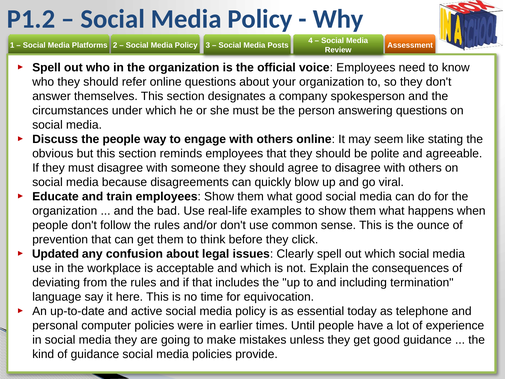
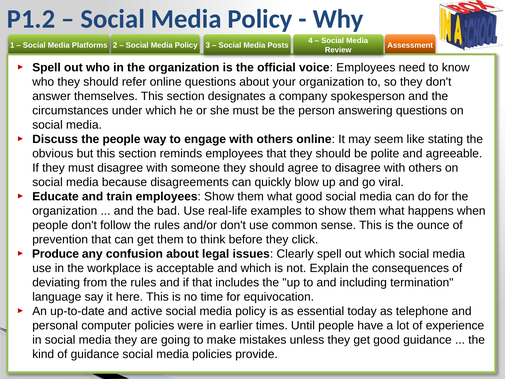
Updated: Updated -> Produce
